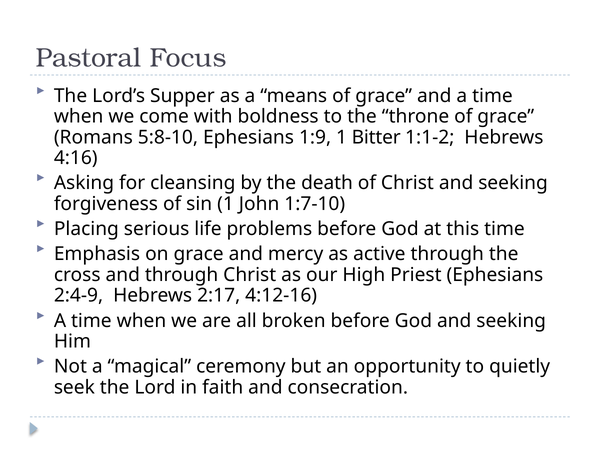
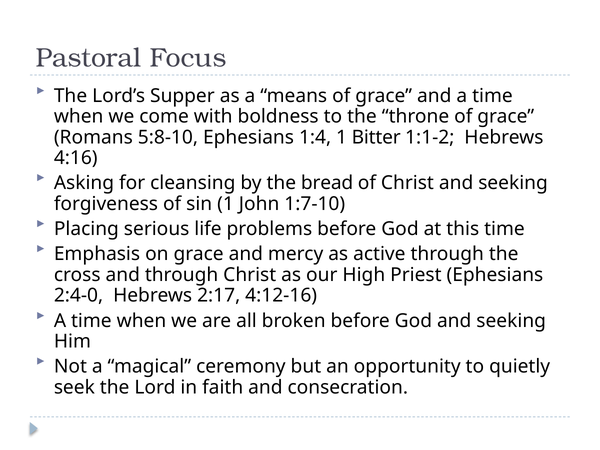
1:9: 1:9 -> 1:4
death: death -> bread
2:4-9: 2:4-9 -> 2:4-0
